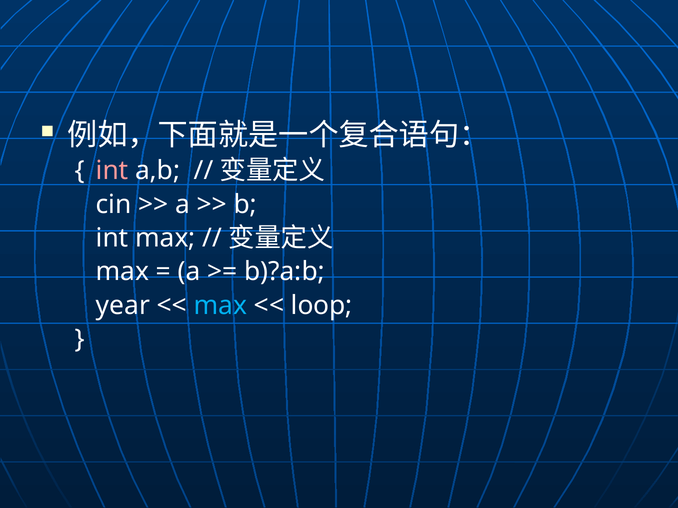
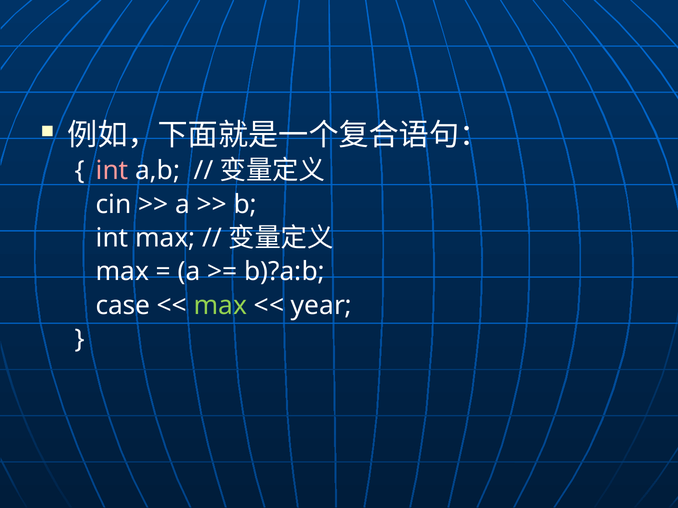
year: year -> case
max at (221, 306) colour: light blue -> light green
loop: loop -> year
